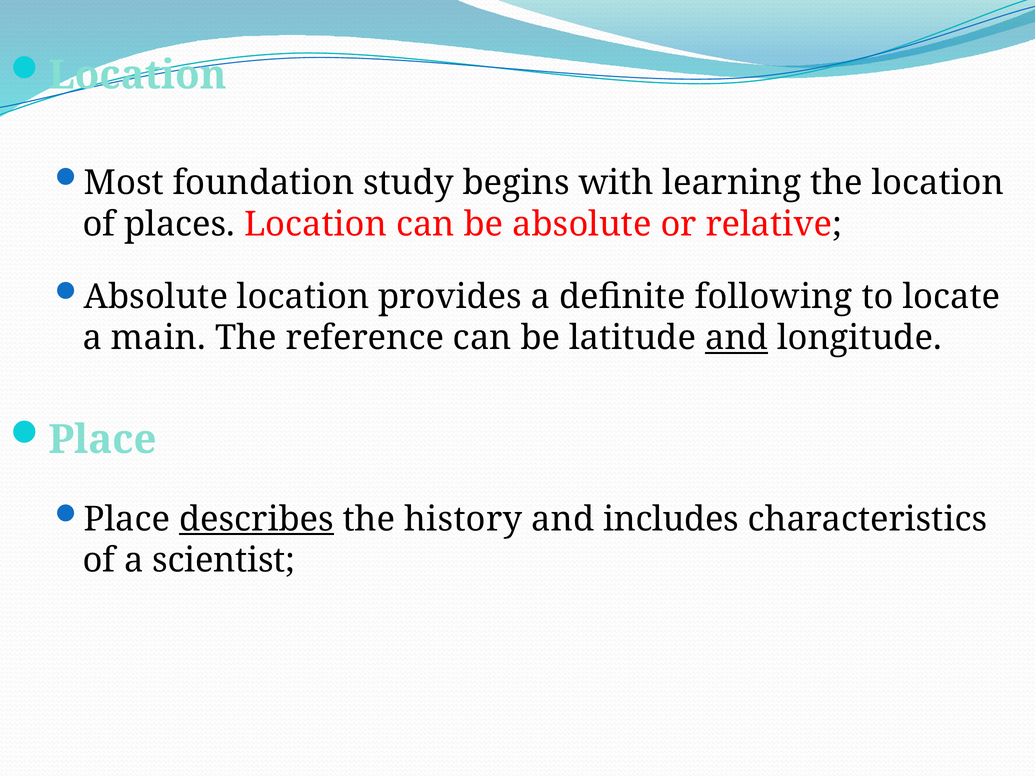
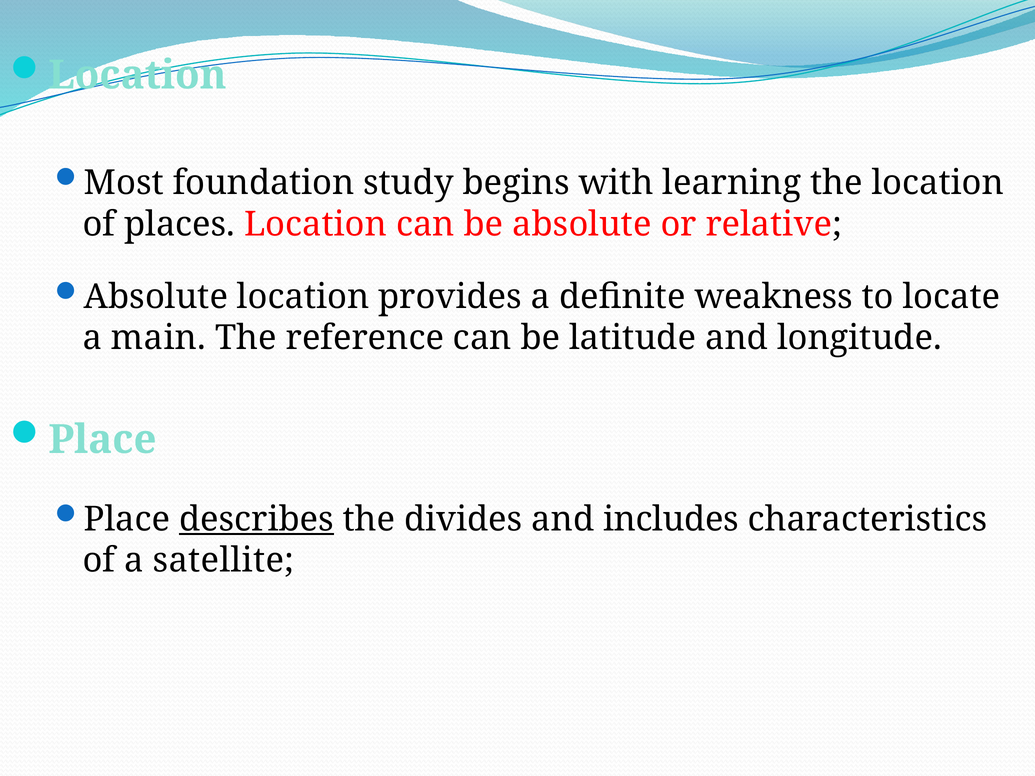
following: following -> weakness
and at (737, 338) underline: present -> none
history: history -> divides
scientist: scientist -> satellite
